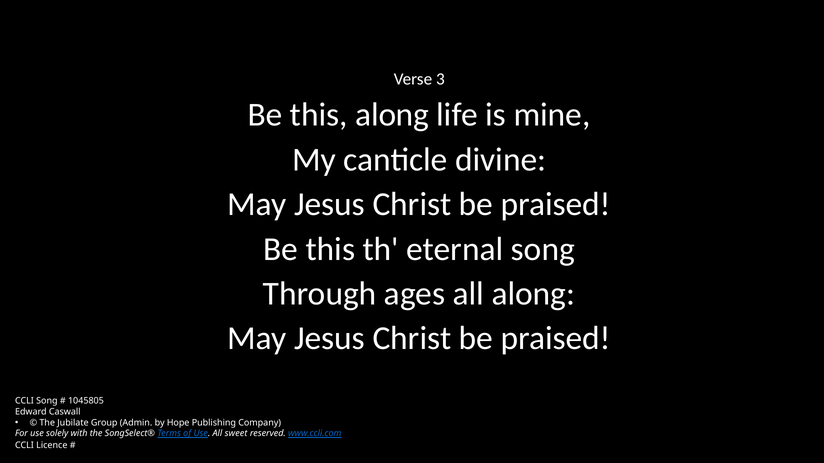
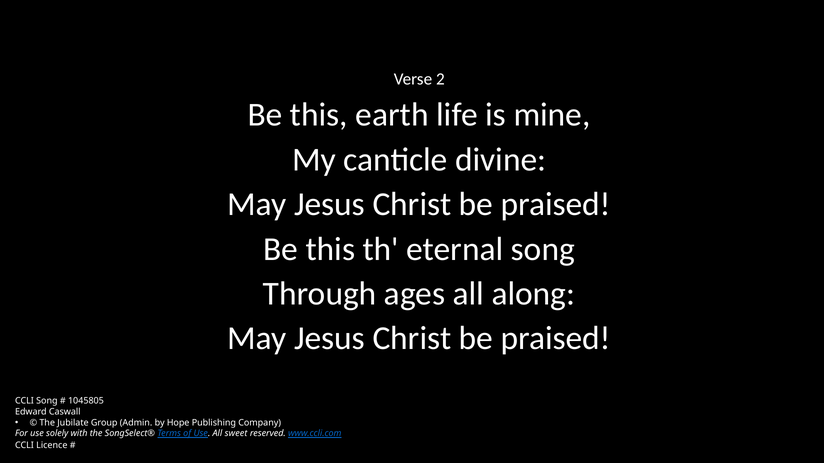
3: 3 -> 2
this along: along -> earth
